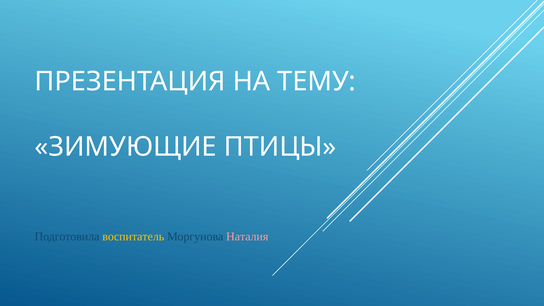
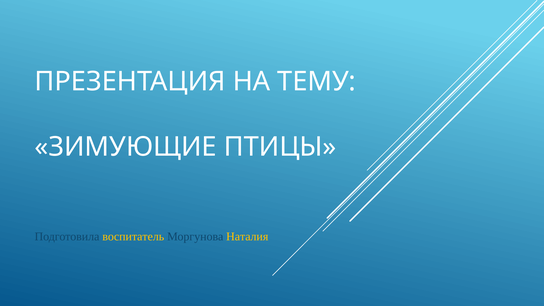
Наталия colour: pink -> yellow
